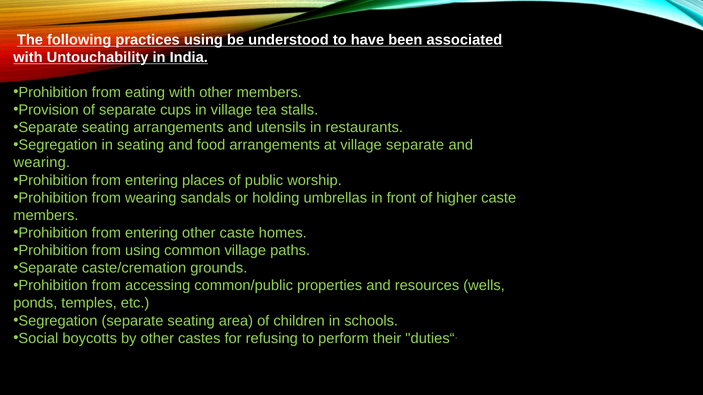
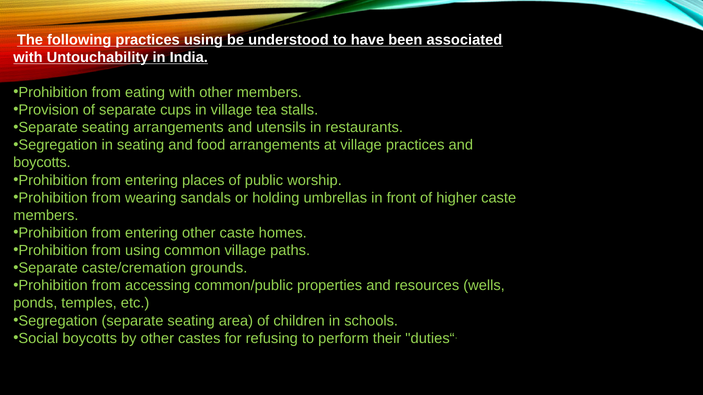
village separate: separate -> practices
wearing at (42, 163): wearing -> boycotts
